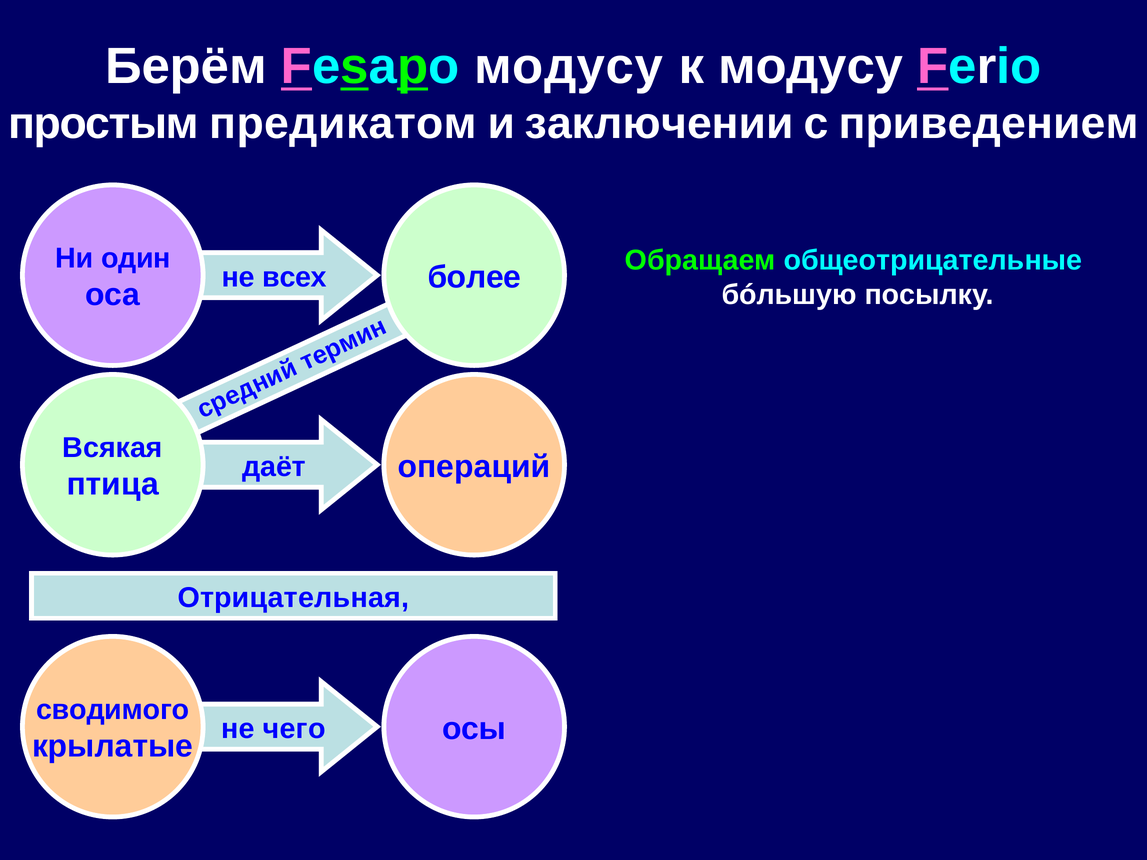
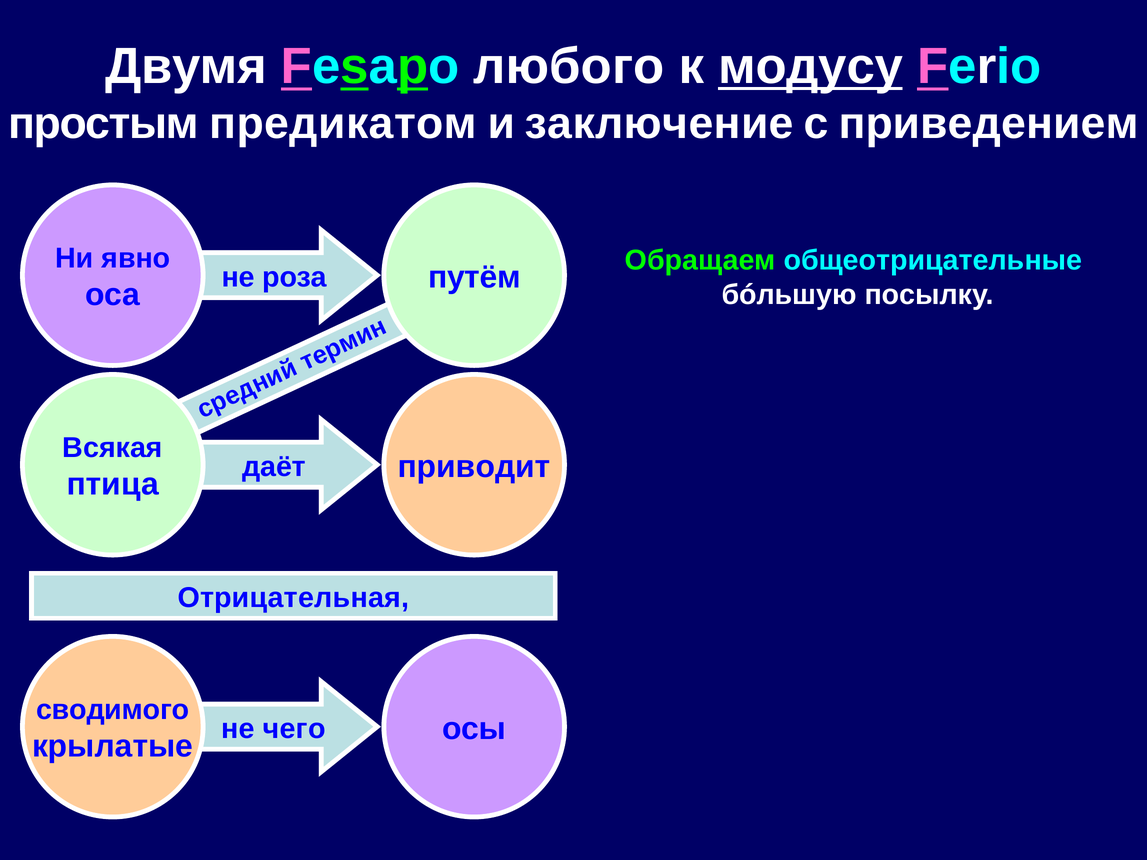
Берём: Берём -> Двумя
Fesapo модусу: модусу -> любого
модусу at (811, 67) underline: none -> present
заключении: заключении -> заключение
один: один -> явно
более: более -> путём
всех: всех -> роза
операций: операций -> приводит
